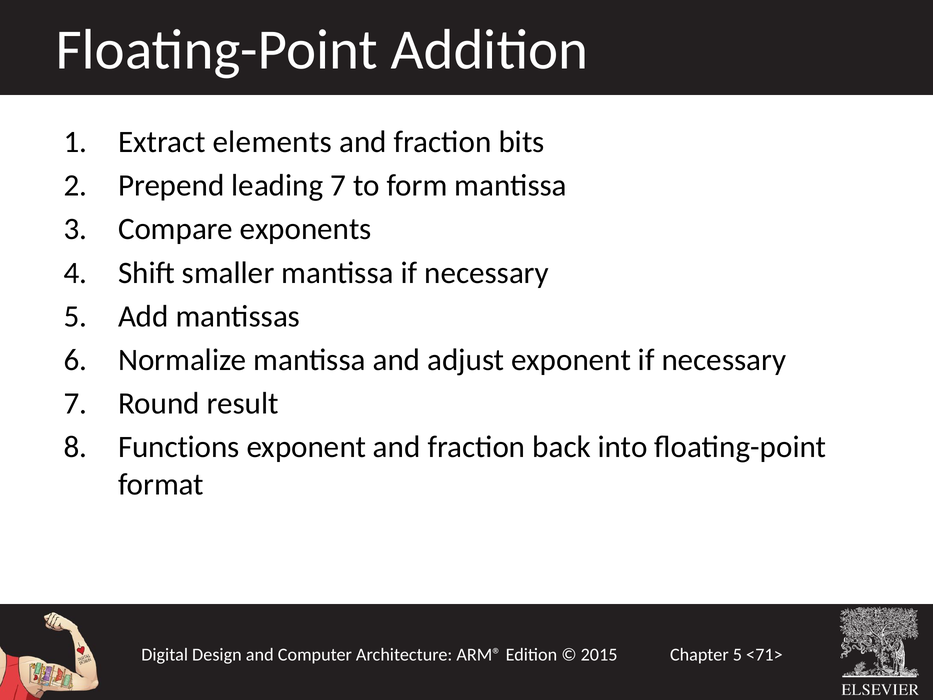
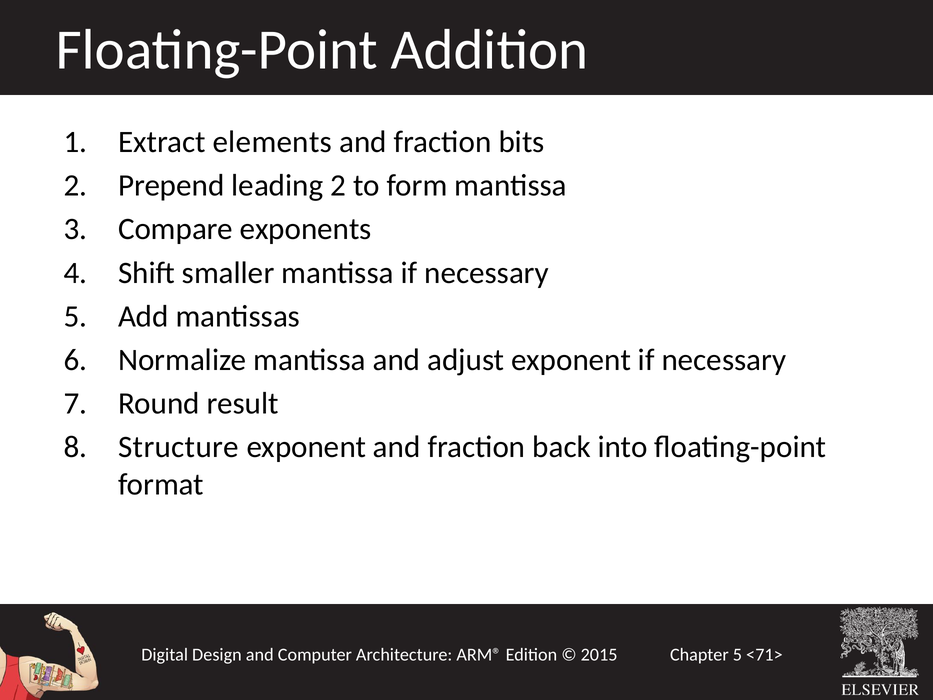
leading 7: 7 -> 2
Functions: Functions -> Structure
